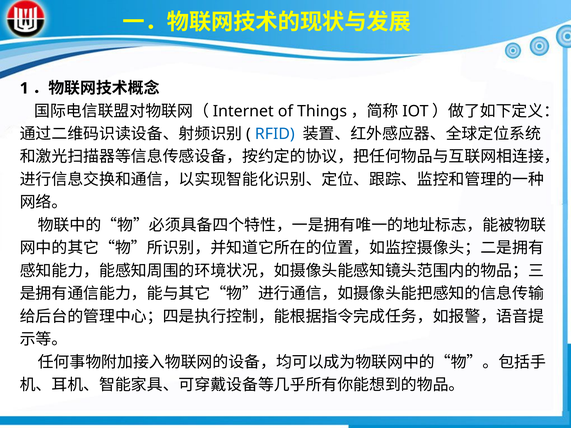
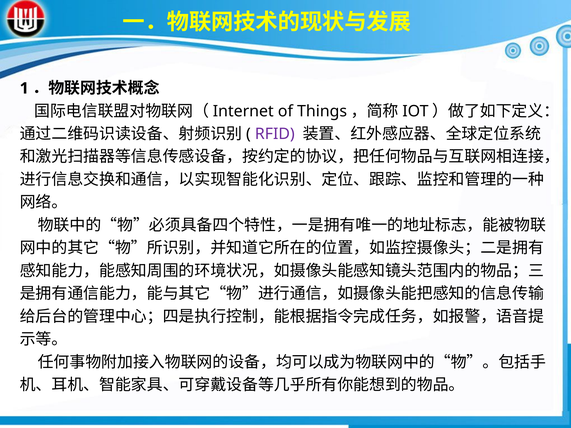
RFID colour: blue -> purple
